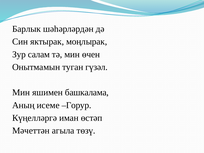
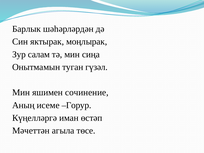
өчен: өчен -> сиңа
башкалама: башкалама -> сочинение
төзү: төзү -> төсе
